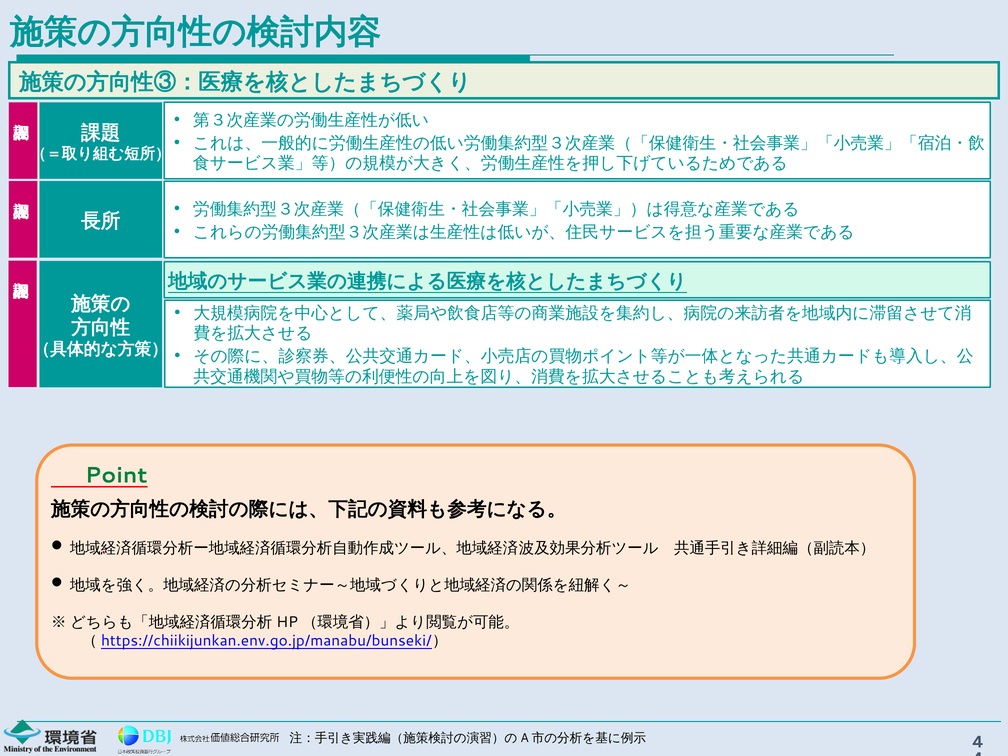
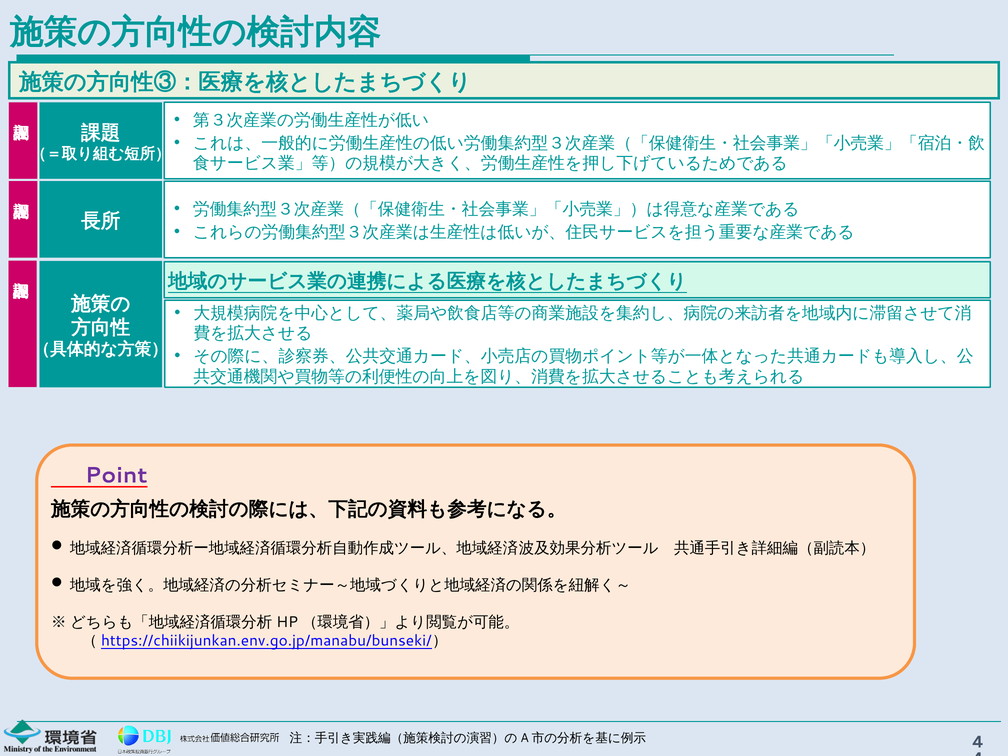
Point colour: green -> purple
